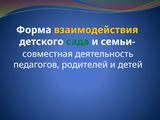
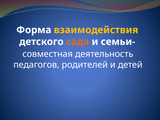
сада colour: green -> orange
